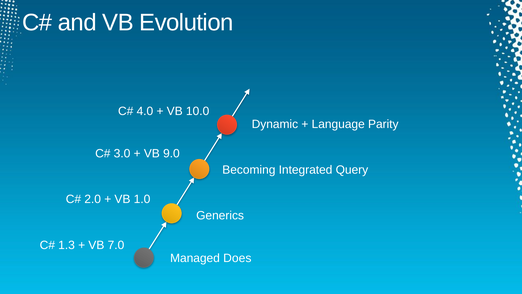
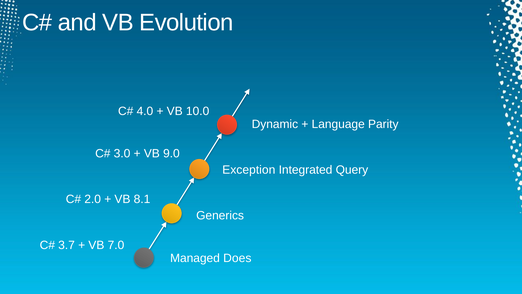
Becoming: Becoming -> Exception
1.0: 1.0 -> 8.1
1.3: 1.3 -> 3.7
